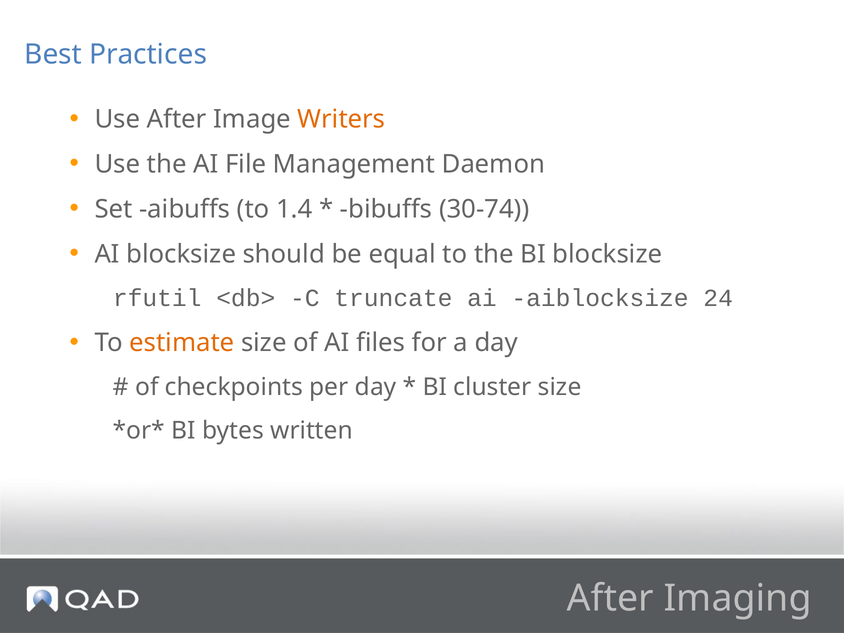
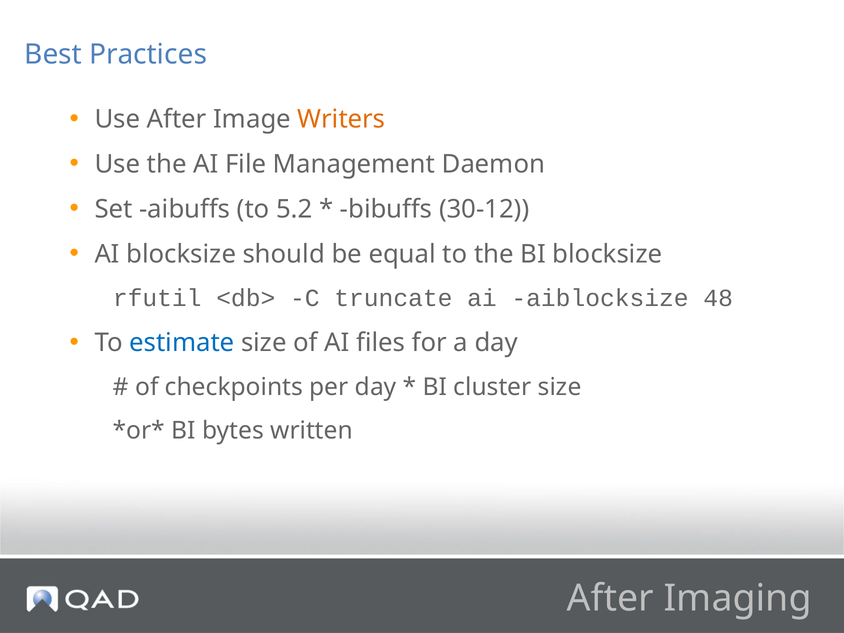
1.4: 1.4 -> 5.2
30-74: 30-74 -> 30-12
24: 24 -> 48
estimate colour: orange -> blue
